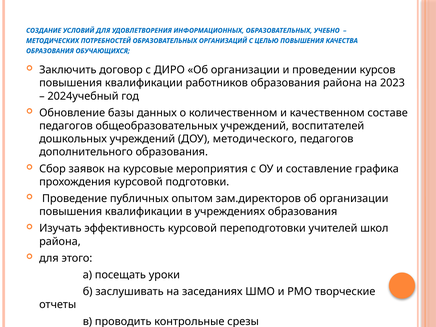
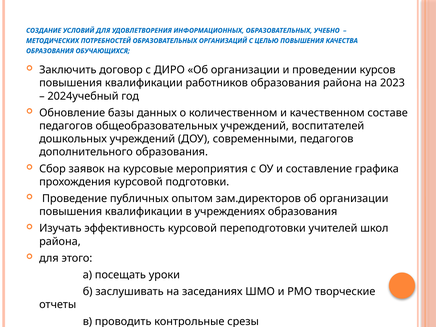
методического: методического -> современными
